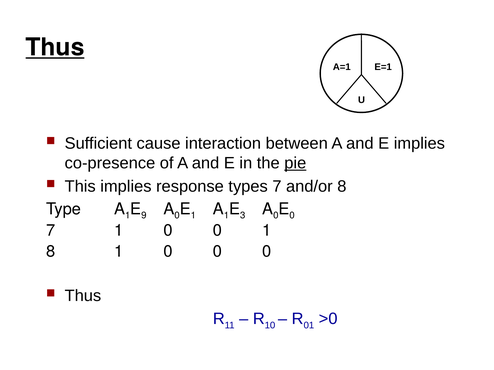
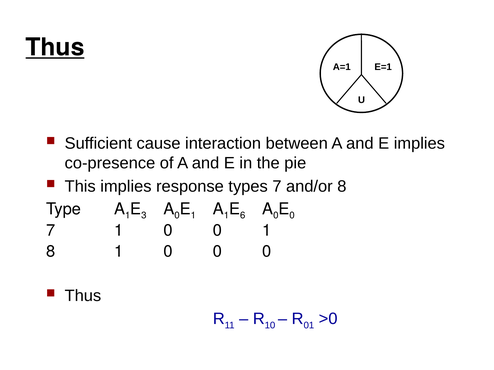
pie underline: present -> none
9: 9 -> 3
3: 3 -> 6
